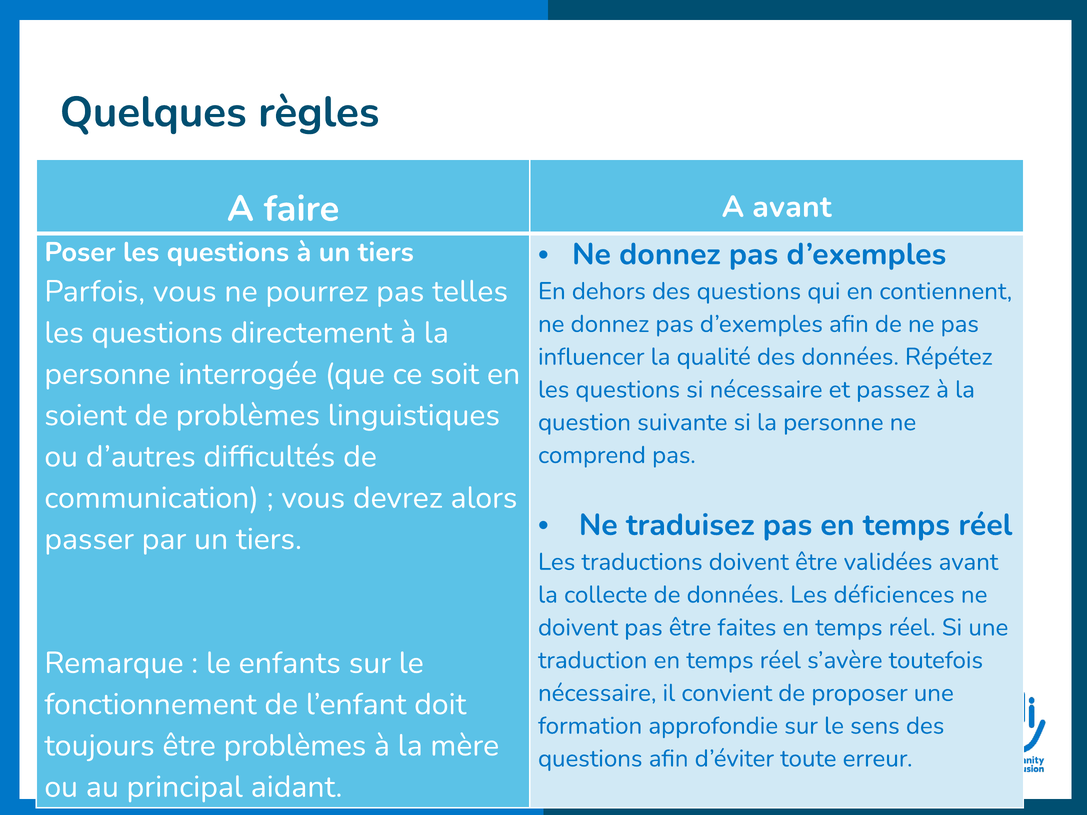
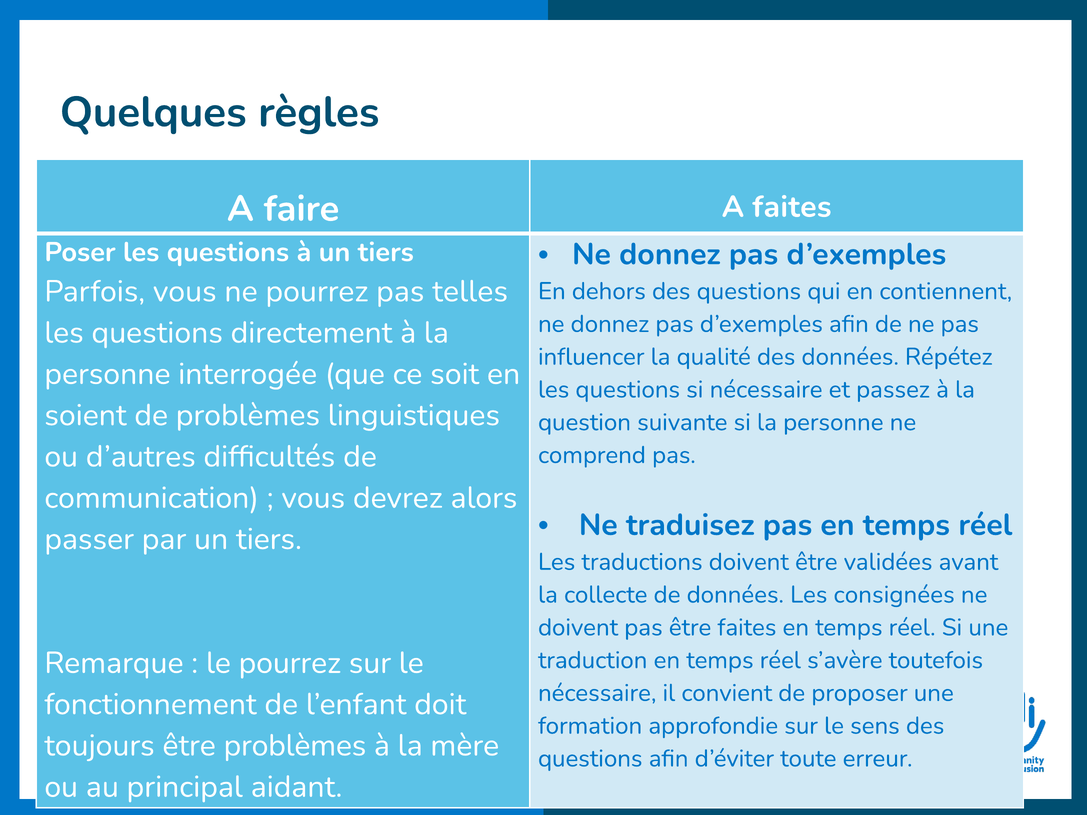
A avant: avant -> faites
déficiences: déficiences -> consignées
le enfants: enfants -> pourrez
